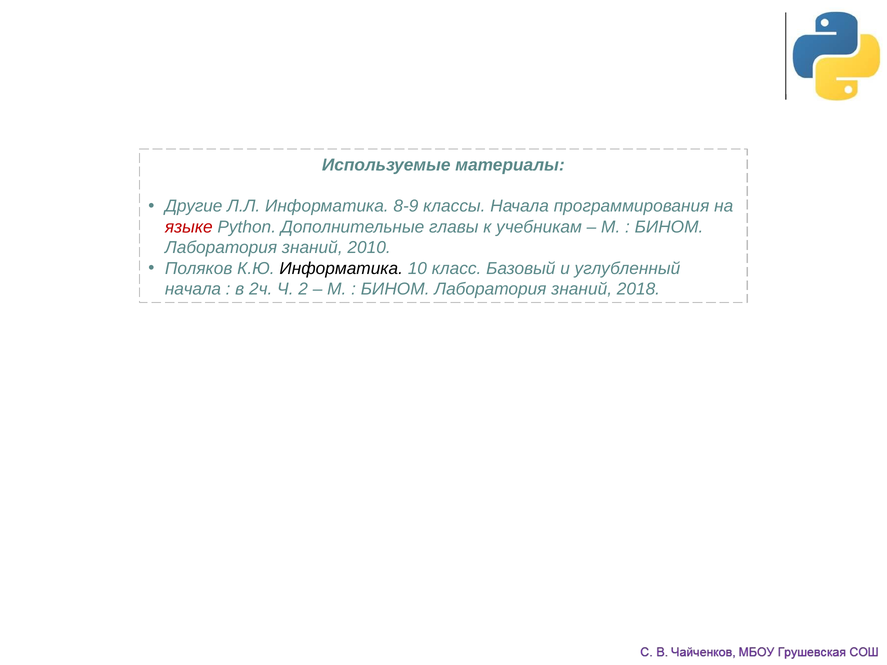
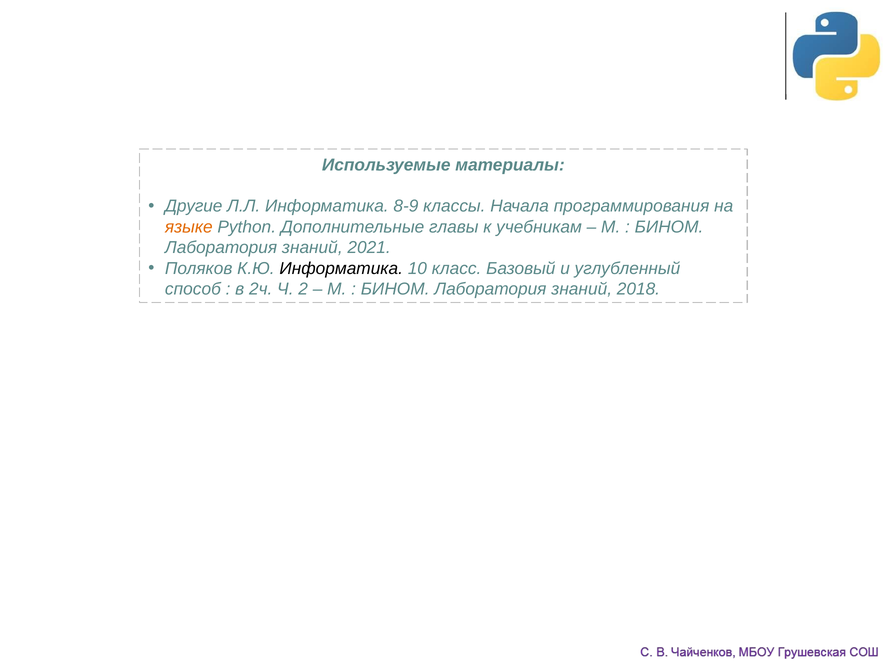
языке colour: red -> orange
2010: 2010 -> 2021
начала at (193, 289): начала -> способ
